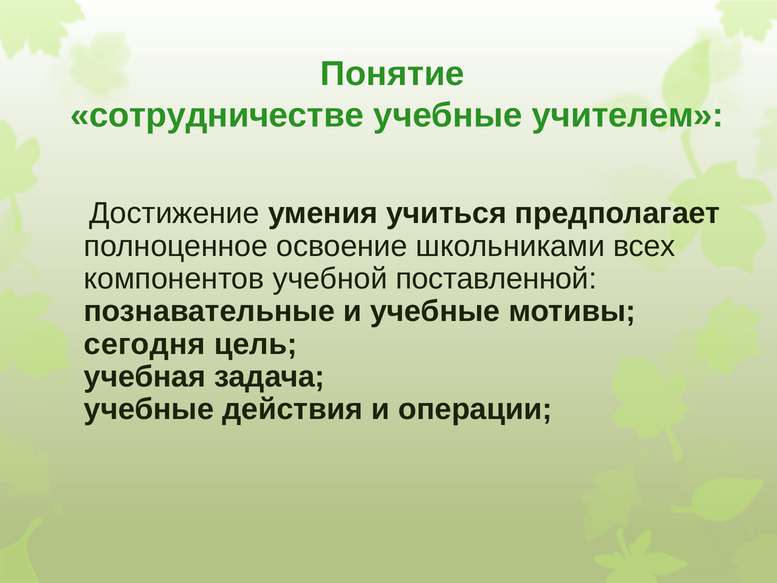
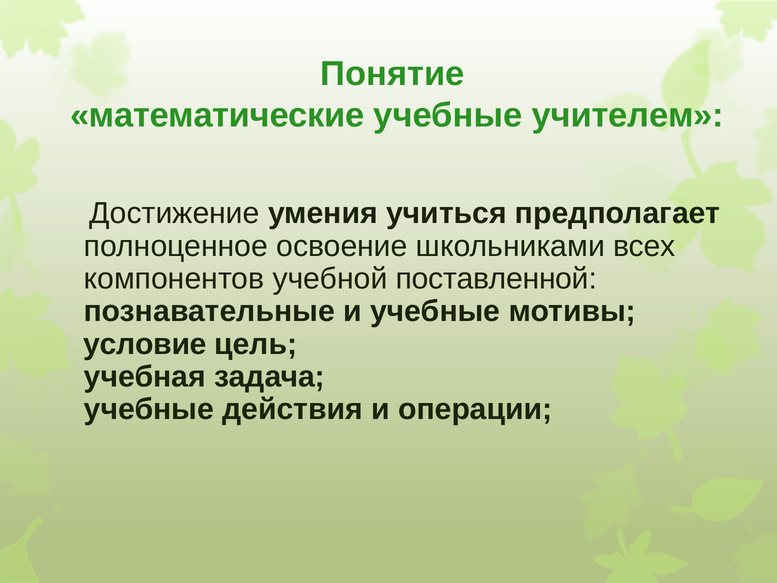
сотрудничестве: сотрудничестве -> математические
сегодня: сегодня -> условие
